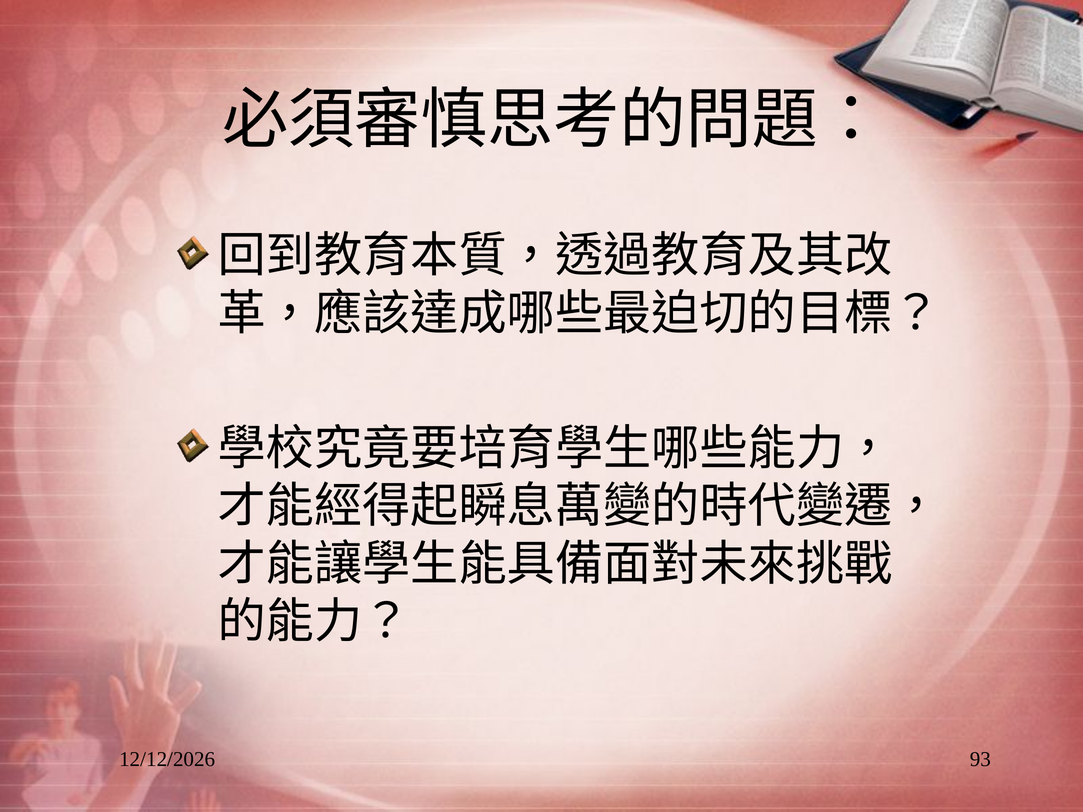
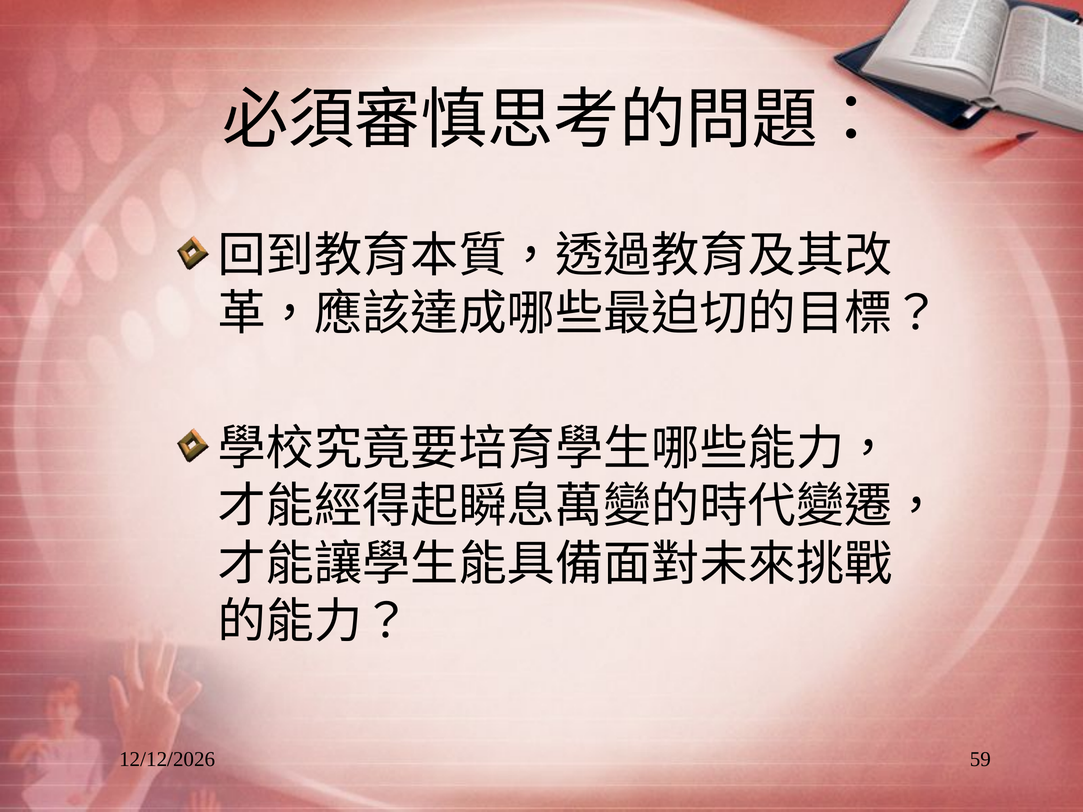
93: 93 -> 59
